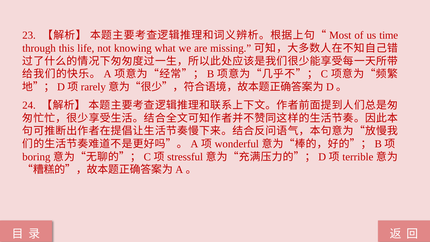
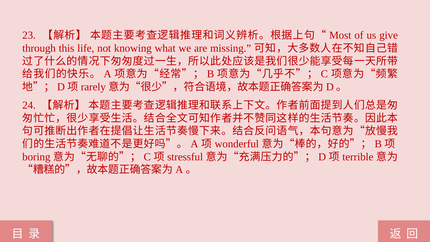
time: time -> give
